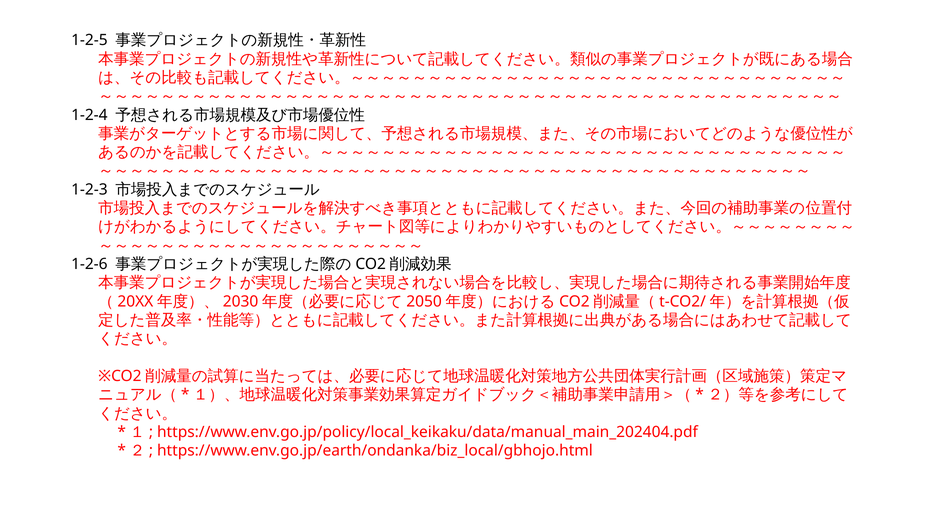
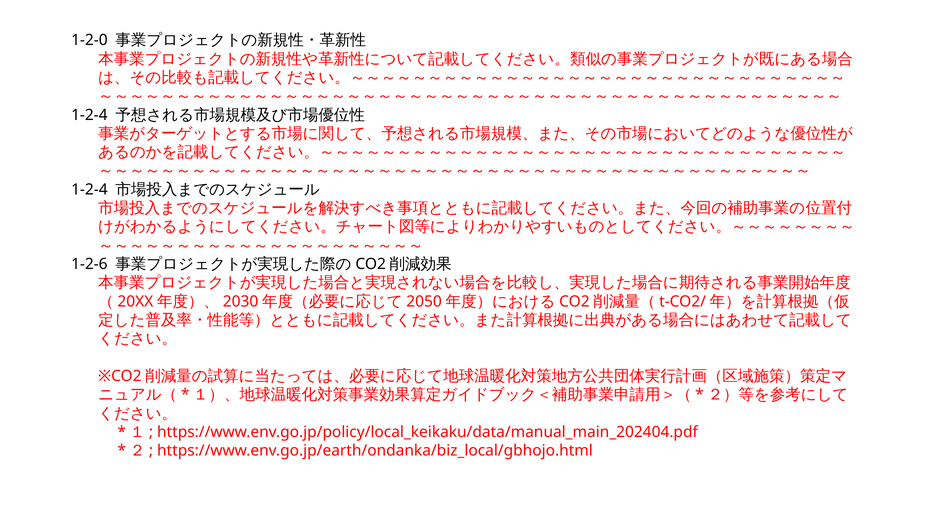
1-2-5: 1-2-5 -> 1-2-0
1-2-3 at (89, 189): 1-2-3 -> 1-2-4
